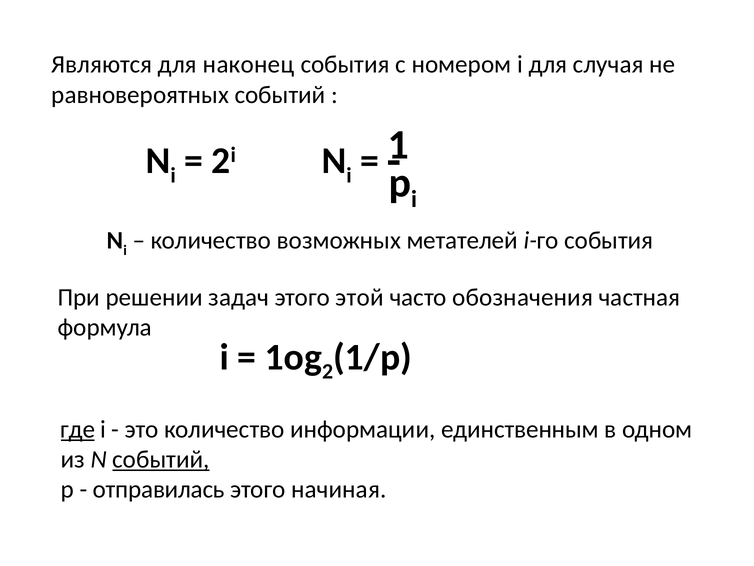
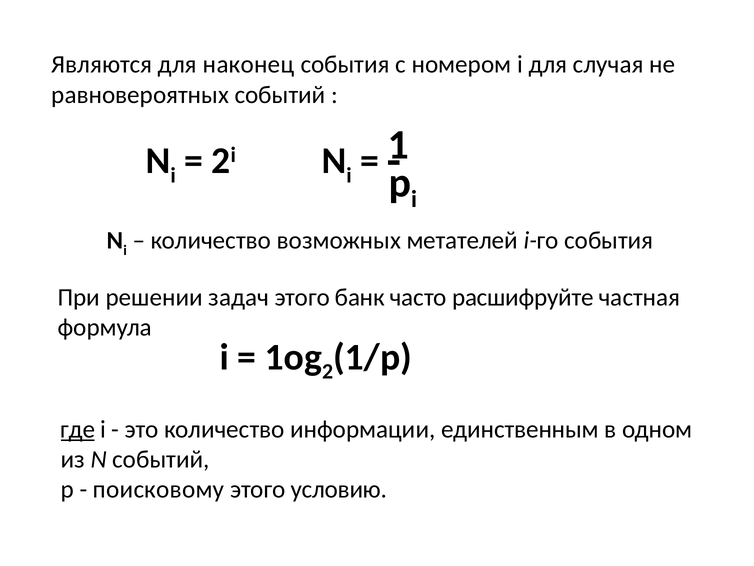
этой: этой -> банк
обозначения: обозначения -> расшифруйте
событий at (161, 459) underline: present -> none
отправилась: отправилась -> поисковому
начиная: начиная -> условию
